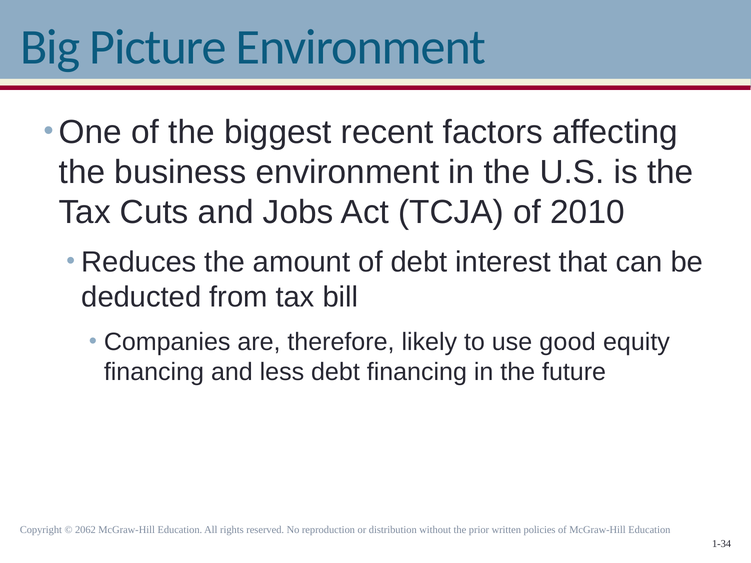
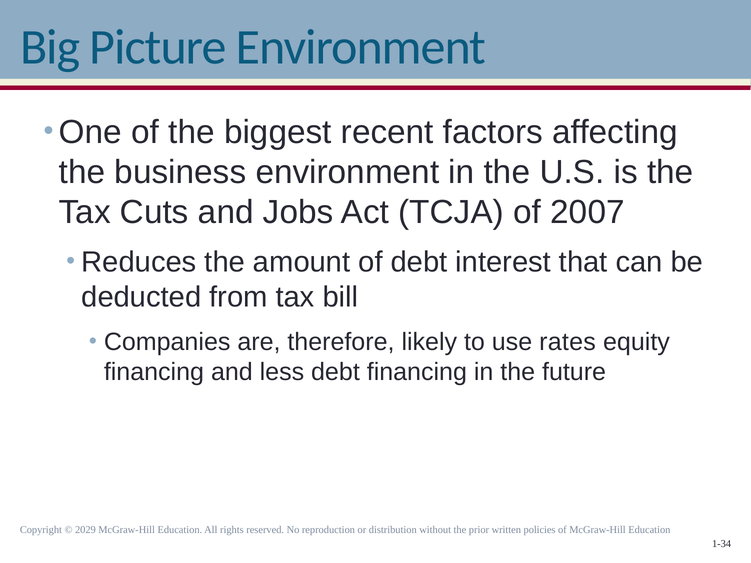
2010: 2010 -> 2007
good: good -> rates
2062: 2062 -> 2029
